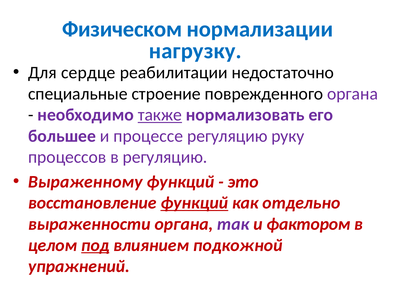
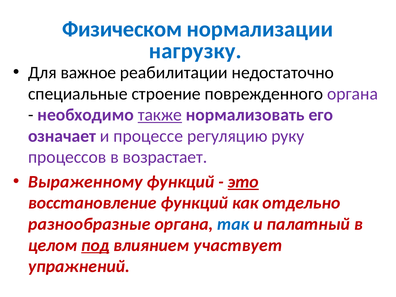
сердце: сердце -> важное
большее: большее -> означает
в регуляцию: регуляцию -> возрастает
это underline: none -> present
функций at (194, 203) underline: present -> none
выраженности: выраженности -> разнообразные
так colour: purple -> blue
фактором: фактором -> палатный
подкожной: подкожной -> участвует
